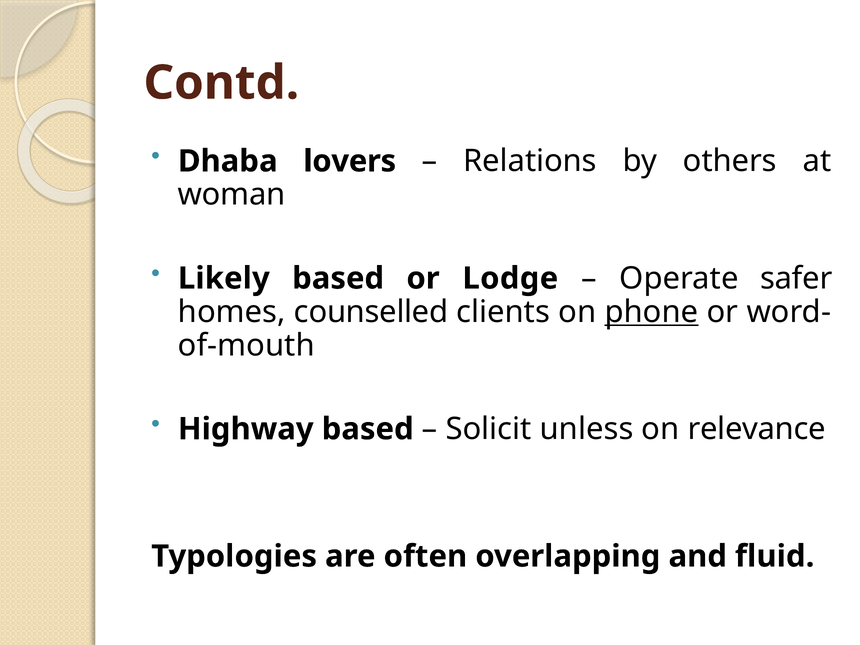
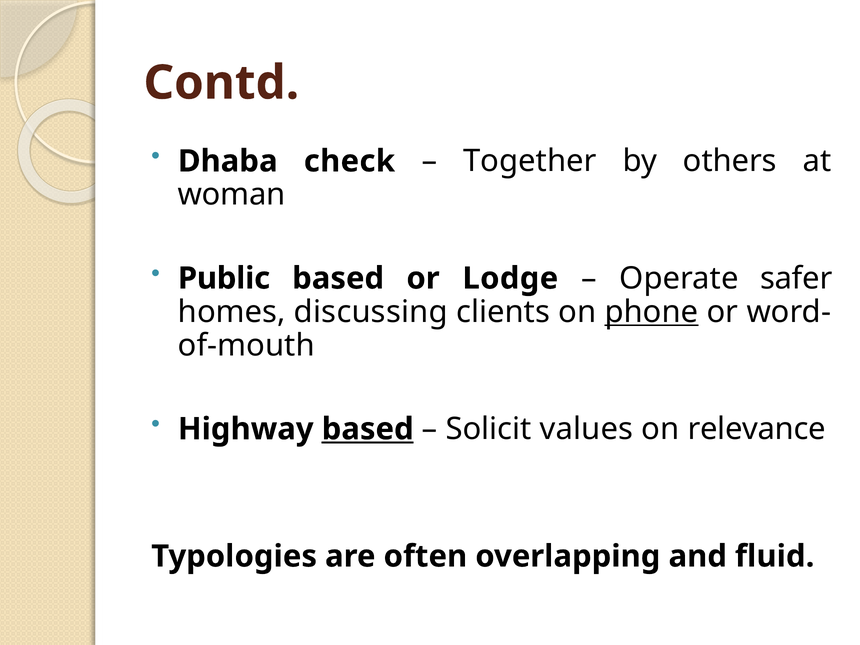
lovers: lovers -> check
Relations: Relations -> Together
Likely: Likely -> Public
counselled: counselled -> discussing
based at (368, 429) underline: none -> present
unless: unless -> values
